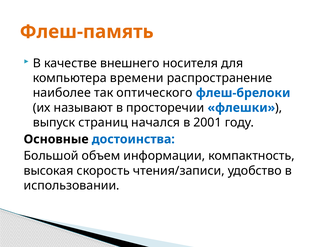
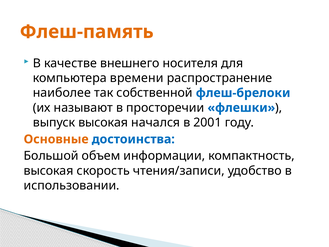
оптического: оптического -> собственной
выпуск страниц: страниц -> высокая
Основные colour: black -> orange
